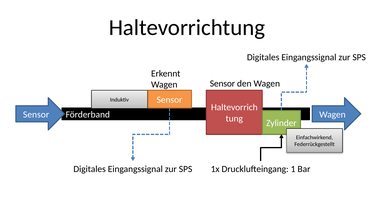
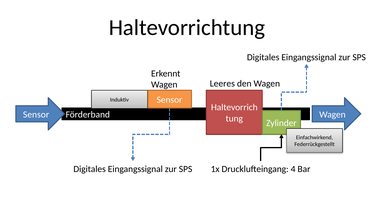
Wagen Sensor: Sensor -> Leeres
1: 1 -> 4
